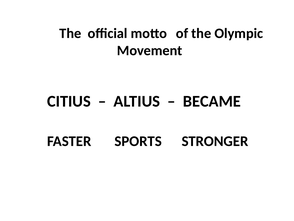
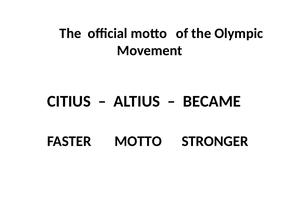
FASTER SPORTS: SPORTS -> MOTTO
